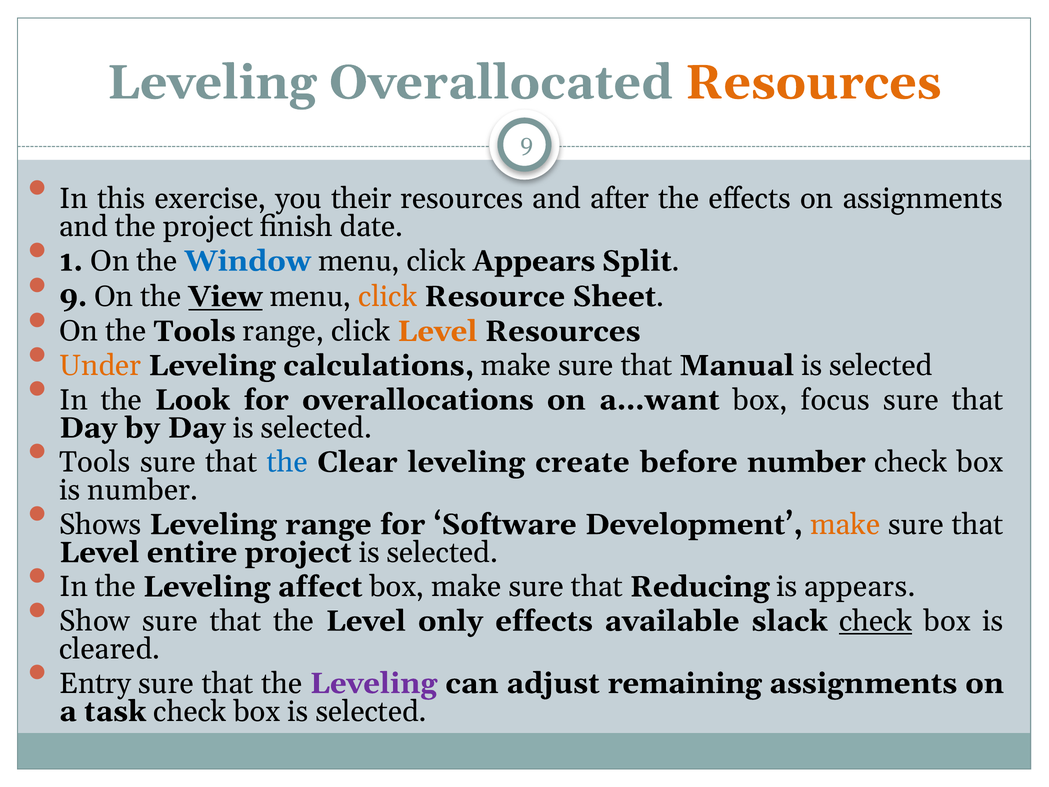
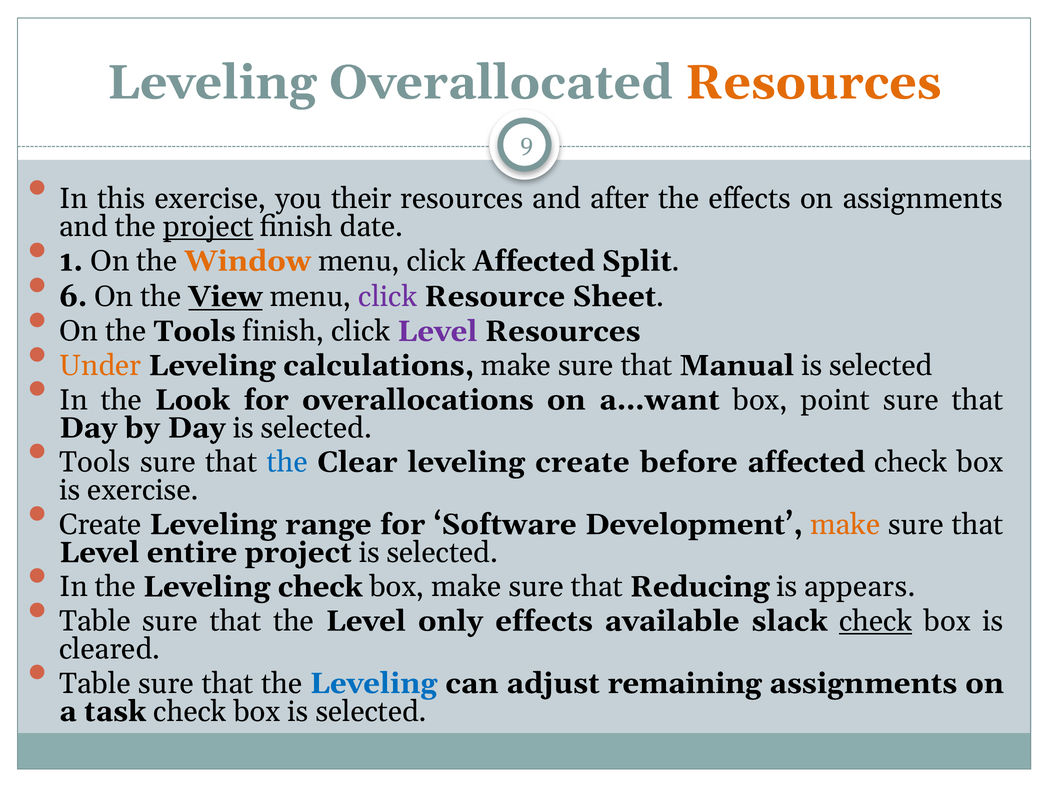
project at (208, 227) underline: none -> present
Window colour: blue -> orange
click Appears: Appears -> Affected
9 at (73, 296): 9 -> 6
click at (388, 296) colour: orange -> purple
Tools range: range -> finish
Level at (437, 331) colour: orange -> purple
focus: focus -> point
before number: number -> affected
is number: number -> exercise
Shows at (100, 524): Shows -> Create
Leveling affect: affect -> check
Show at (95, 621): Show -> Table
Entry at (95, 683): Entry -> Table
Leveling at (374, 683) colour: purple -> blue
